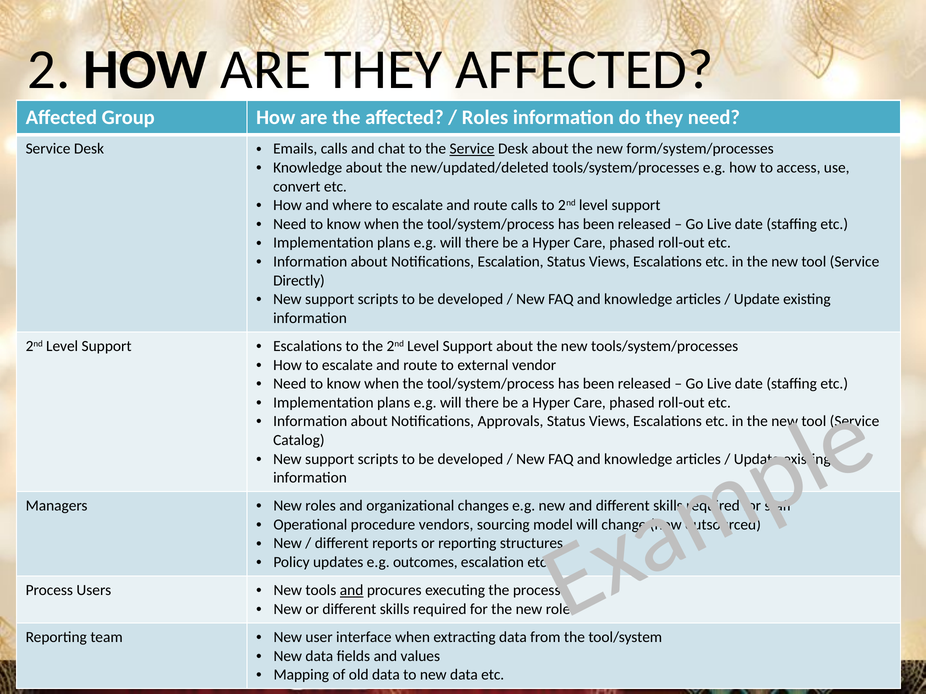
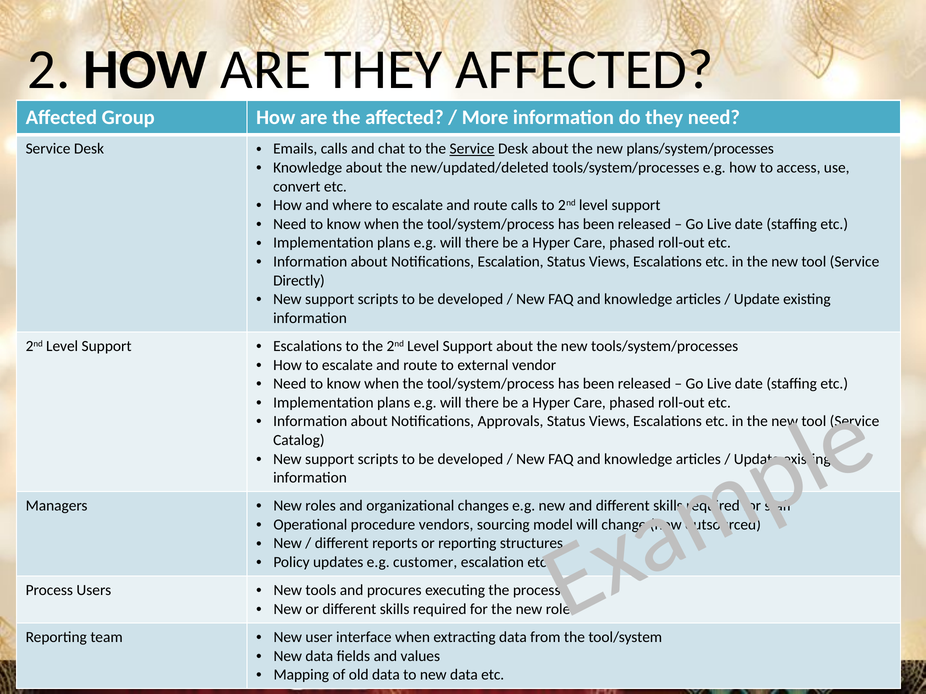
Roles at (485, 118): Roles -> More
form/system/processes: form/system/processes -> plans/system/processes
outcomes: outcomes -> customer
and at (352, 591) underline: present -> none
